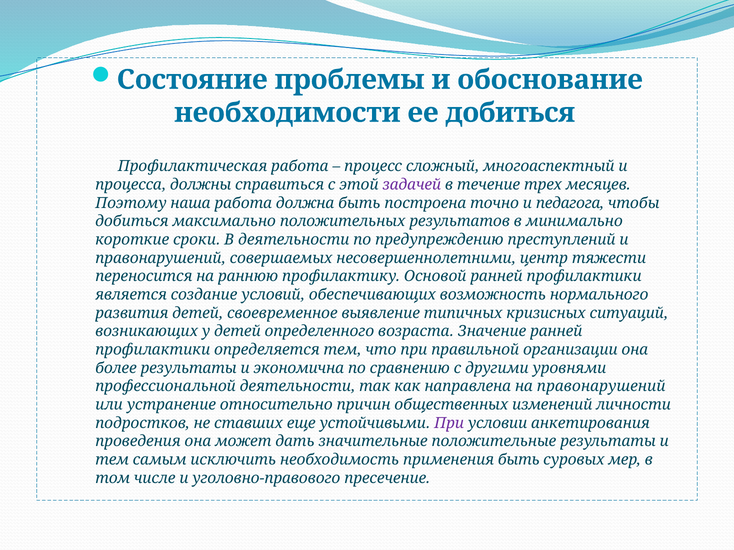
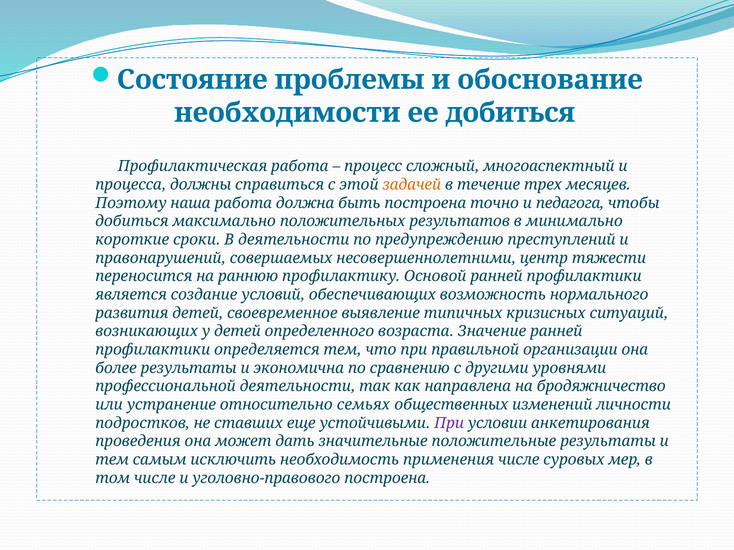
задачей colour: purple -> orange
на правонарушений: правонарушений -> бродяжничество
причин: причин -> семьях
применения быть: быть -> числе
уголовно-правового пресечение: пресечение -> построена
